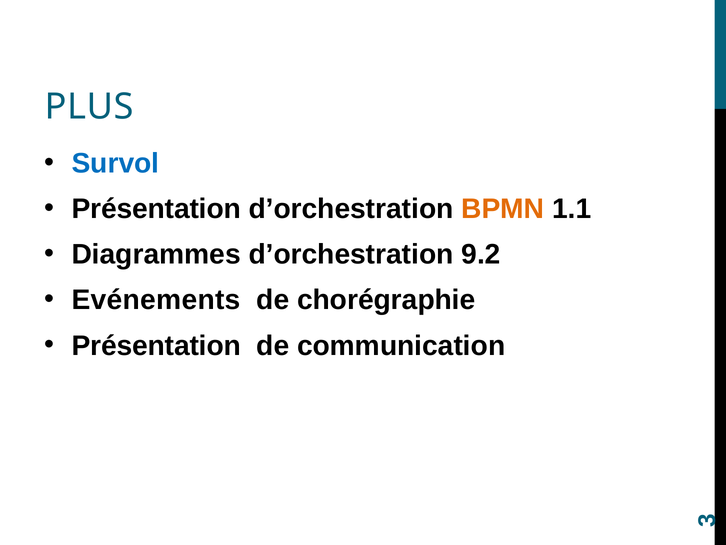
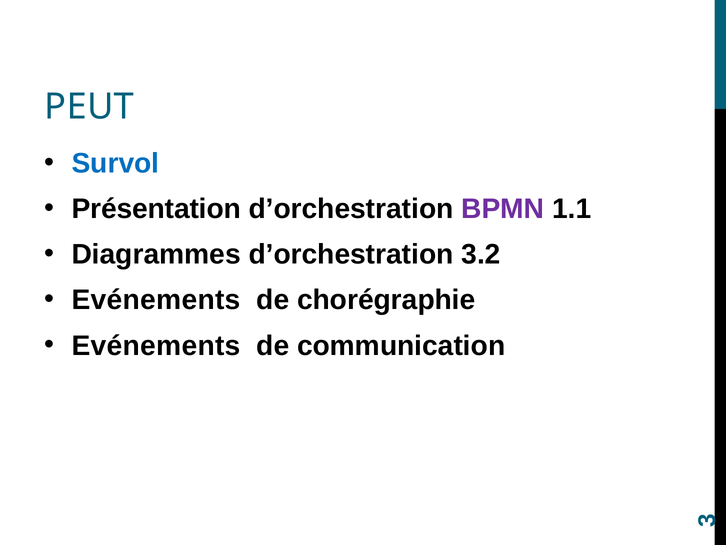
PLUS: PLUS -> PEUT
BPMN colour: orange -> purple
9.2: 9.2 -> 3.2
Présentation at (156, 345): Présentation -> Evénements
